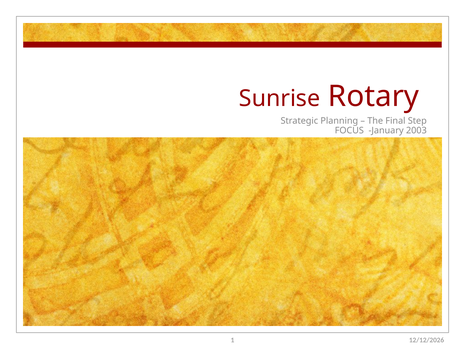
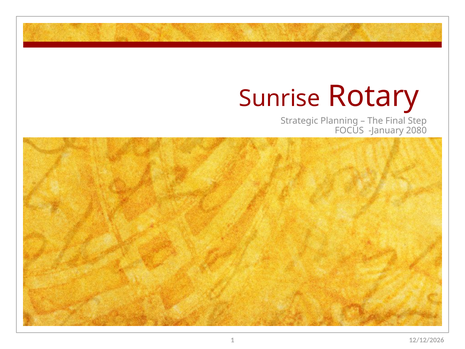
2003: 2003 -> 2080
